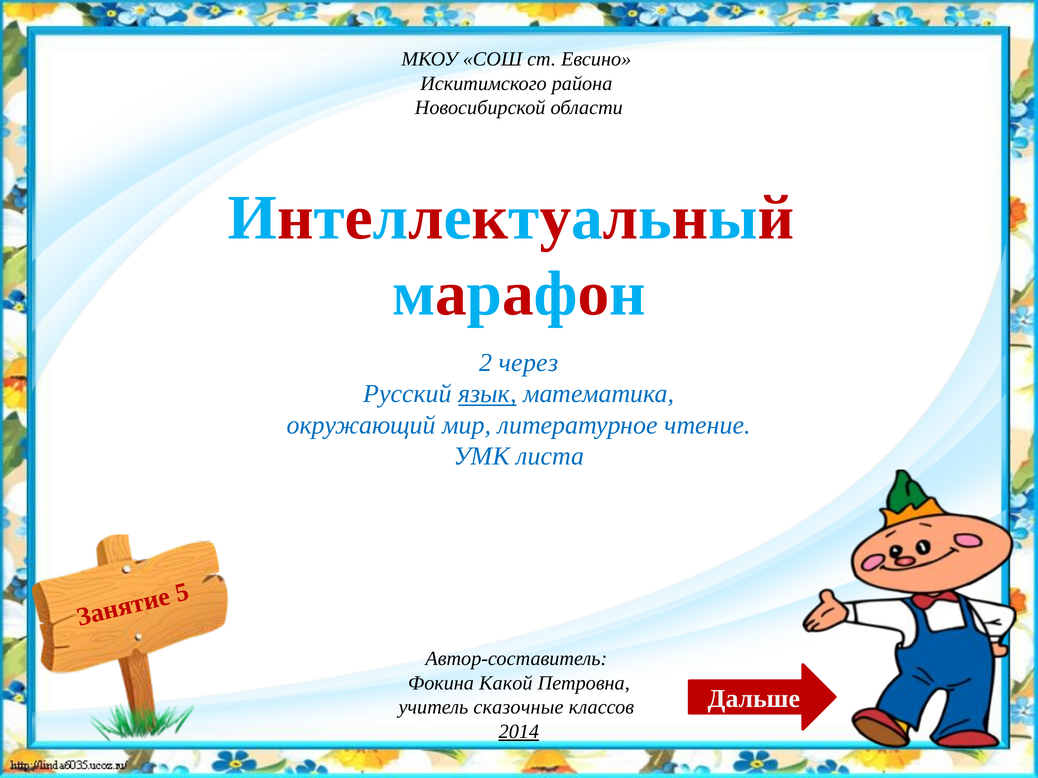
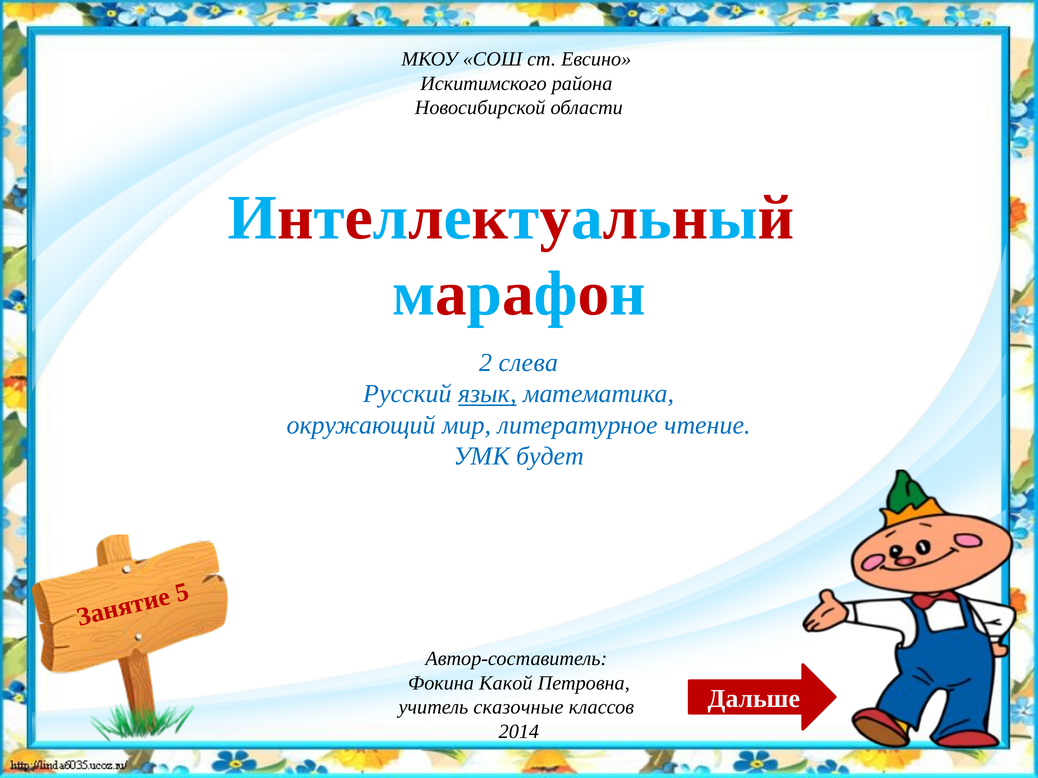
через: через -> слева
листа: листа -> будет
2014 underline: present -> none
